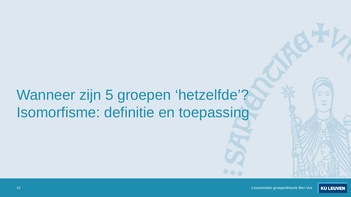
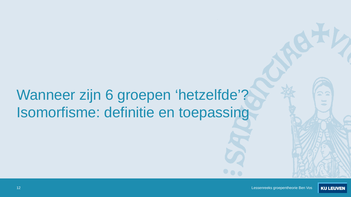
5: 5 -> 6
